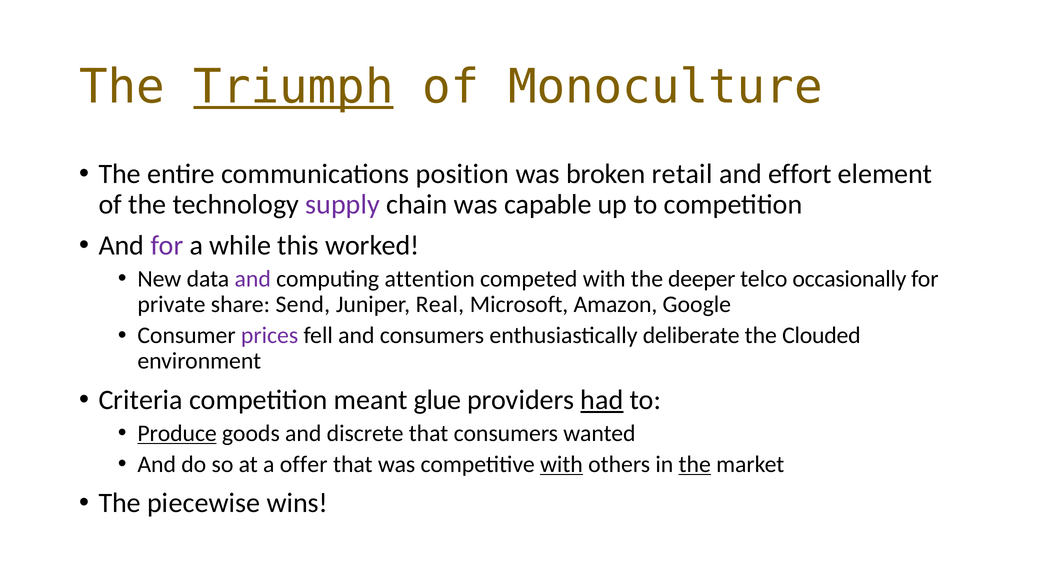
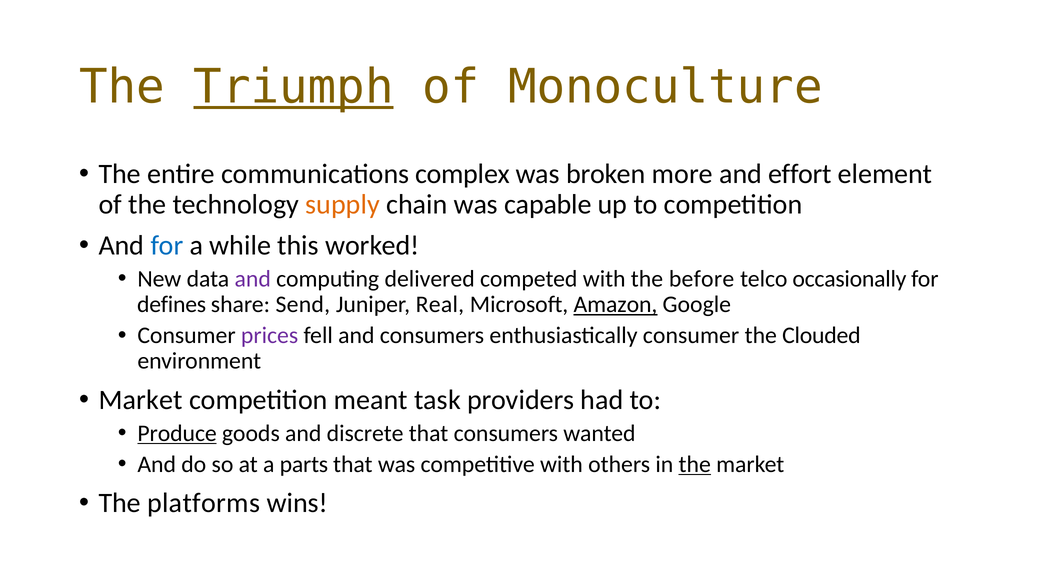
position: position -> complex
retail: retail -> more
supply colour: purple -> orange
for at (167, 246) colour: purple -> blue
attention: attention -> delivered
deeper: deeper -> before
private: private -> defines
Amazon underline: none -> present
enthusiastically deliberate: deliberate -> consumer
Criteria at (141, 400): Criteria -> Market
glue: glue -> task
had underline: present -> none
offer: offer -> parts
with at (561, 465) underline: present -> none
piecewise: piecewise -> platforms
